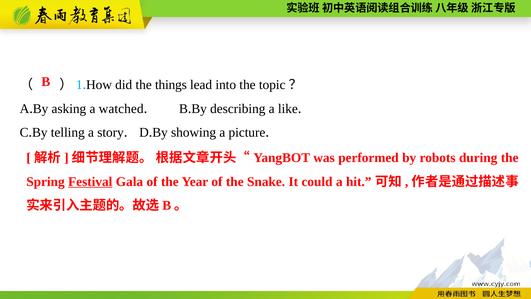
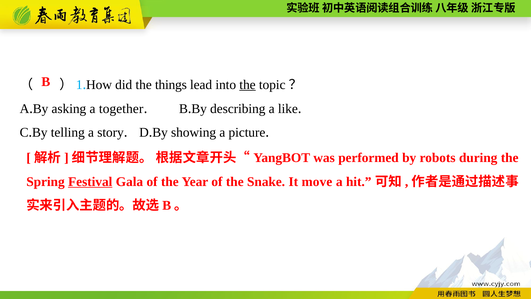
the at (248, 85) underline: none -> present
watched: watched -> together
could: could -> move
